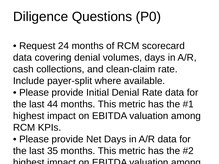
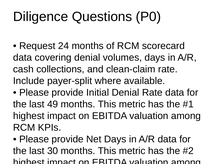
44: 44 -> 49
35: 35 -> 30
